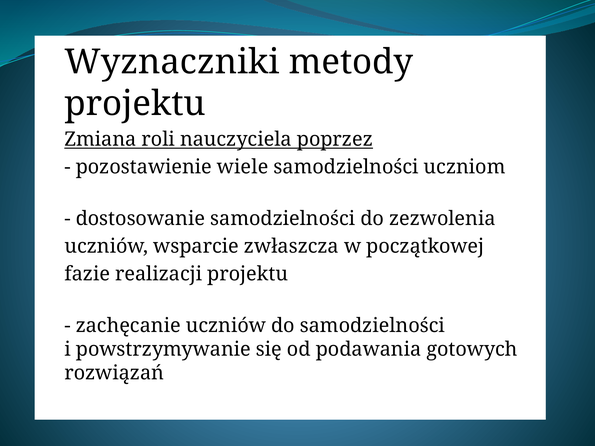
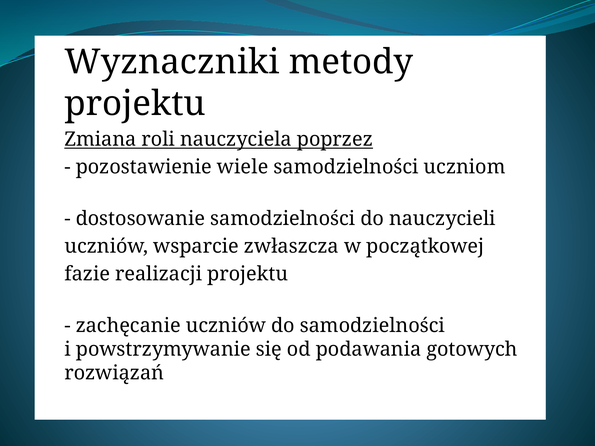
zezwolenia: zezwolenia -> nauczycieli
